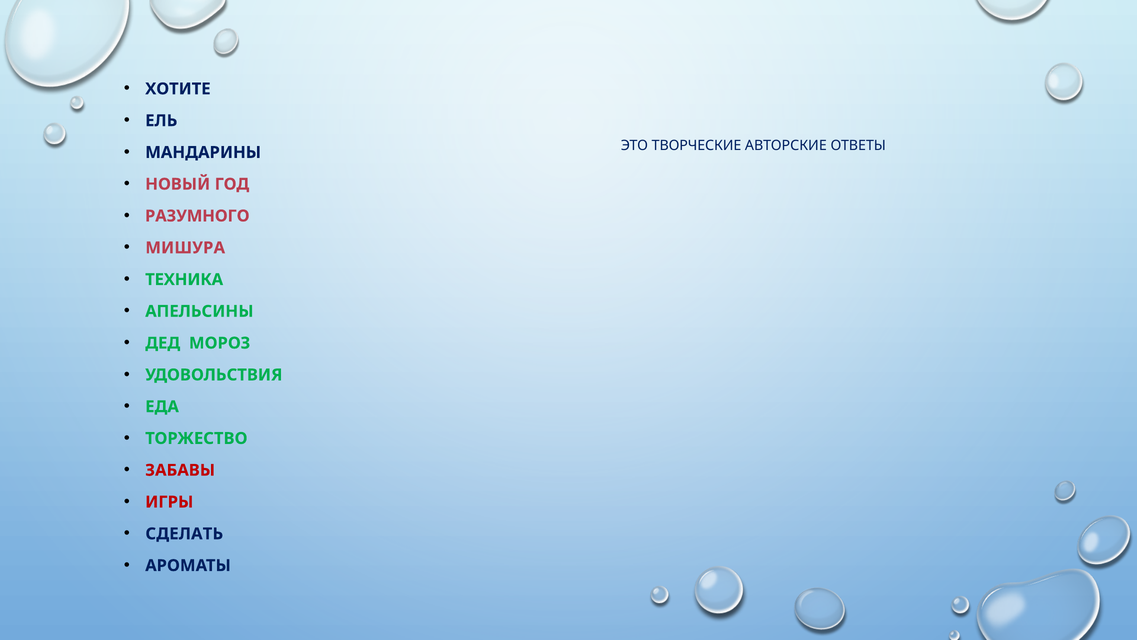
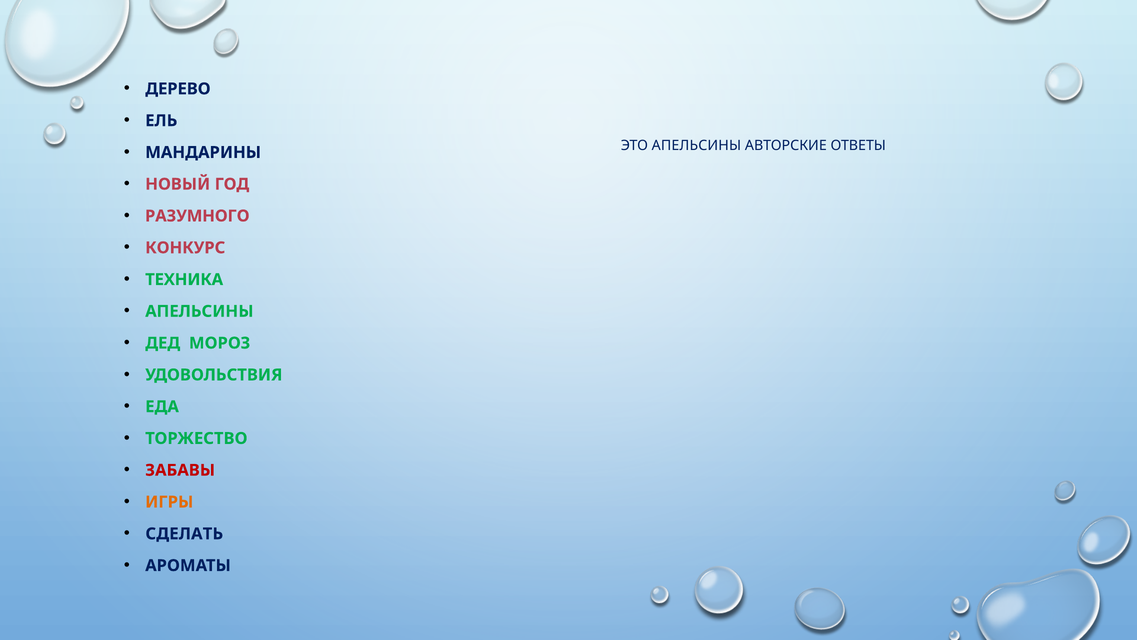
ХОТИТЕ: ХОТИТЕ -> ДЕРЕВО
ЭТО ТВОРЧЕСКИЕ: ТВОРЧЕСКИЕ -> АПЕЛЬСИНЫ
МИШУРА: МИШУРА -> КОНКУРС
ИГРЫ colour: red -> orange
